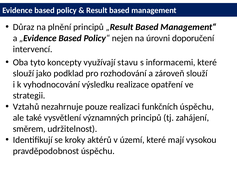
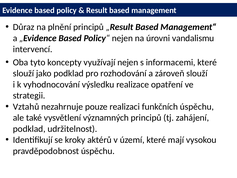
doporučení: doporučení -> vandalismu
využívají stavu: stavu -> nejen
směrem at (29, 129): směrem -> podklad
